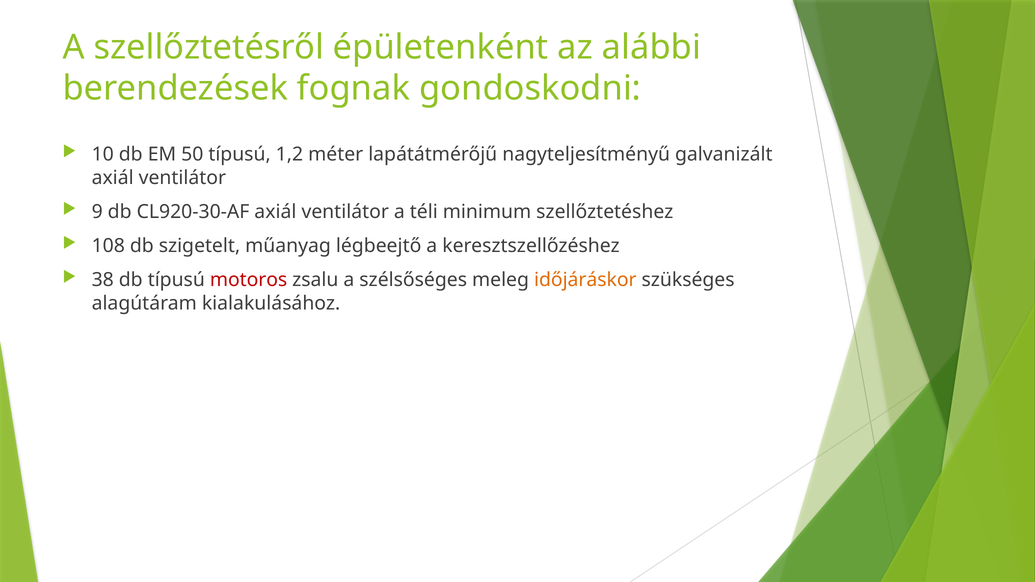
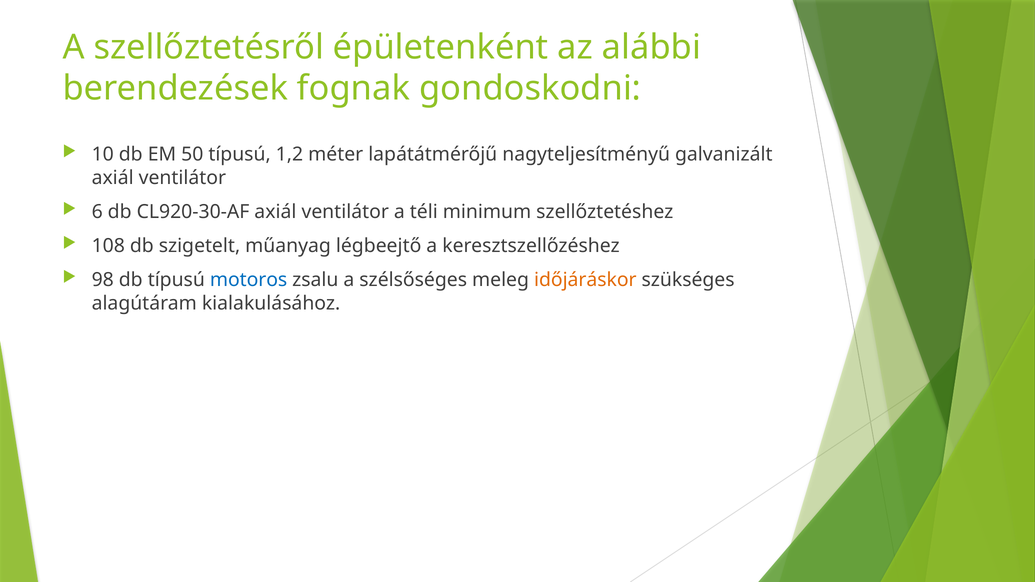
9: 9 -> 6
38: 38 -> 98
motoros colour: red -> blue
